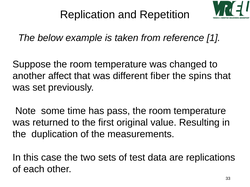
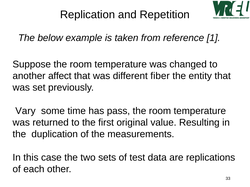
spins: spins -> entity
Note: Note -> Vary
